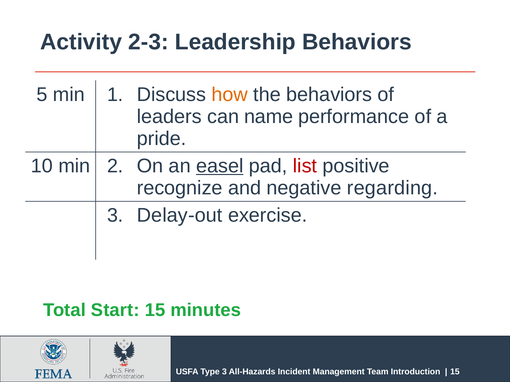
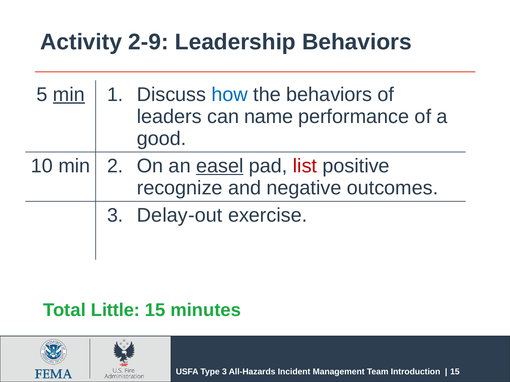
2-3: 2-3 -> 2-9
min at (69, 95) underline: none -> present
how colour: orange -> blue
pride: pride -> good
regarding: regarding -> outcomes
Start: Start -> Little
